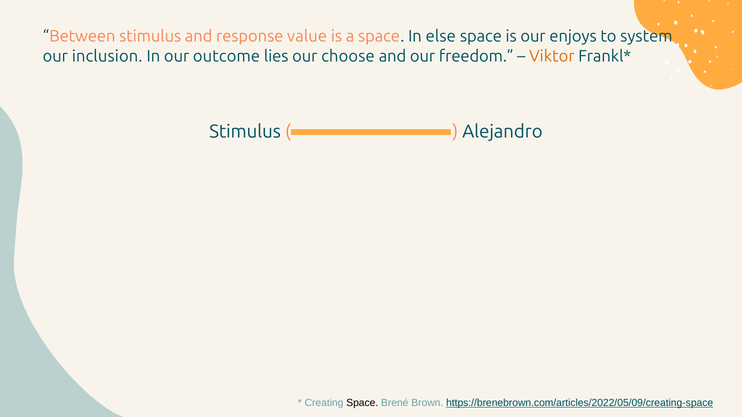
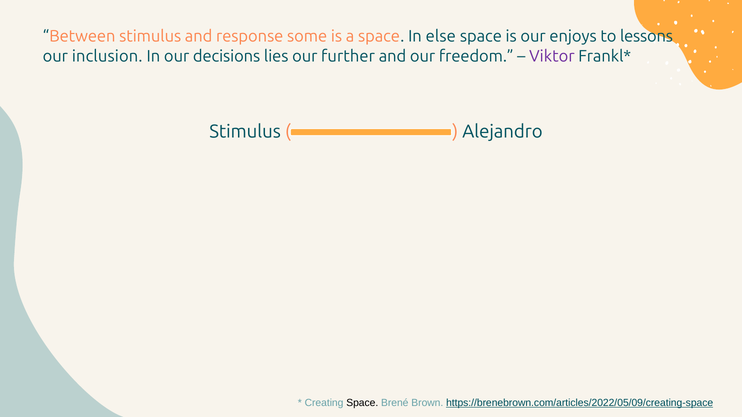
value: value -> some
system: system -> lessons
outcome: outcome -> decisions
choose: choose -> further
Viktor colour: orange -> purple
